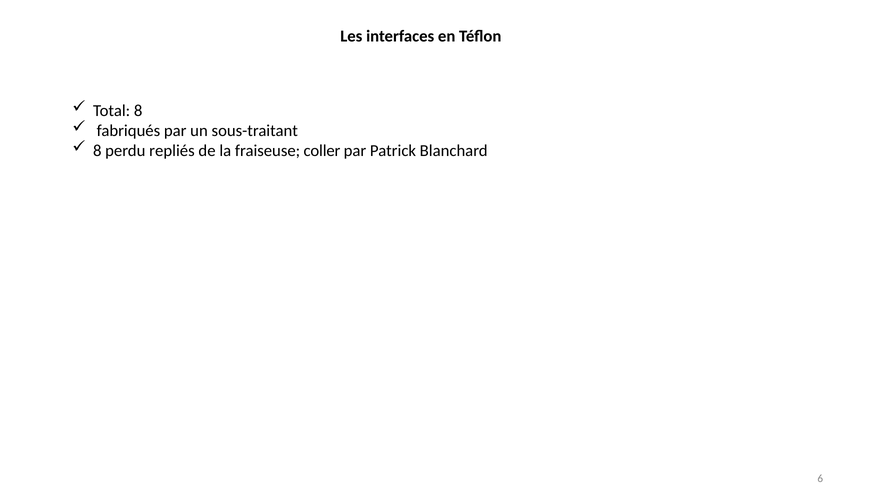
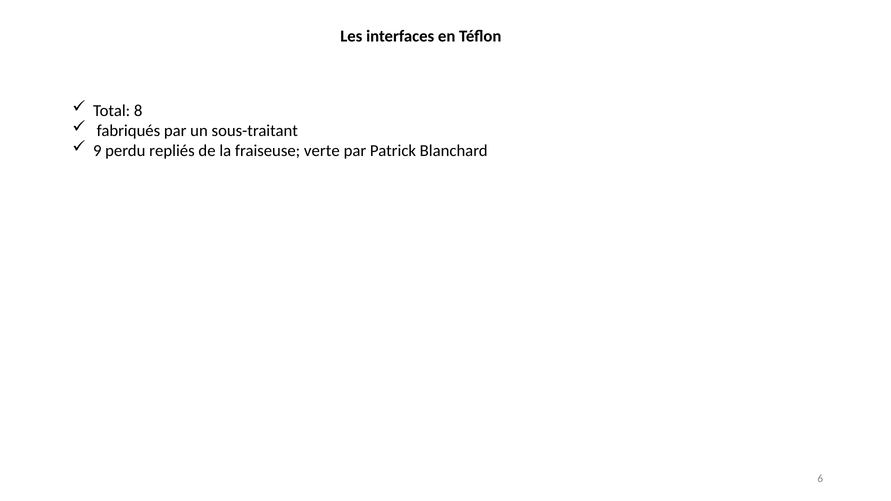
8 at (97, 151): 8 -> 9
coller: coller -> verte
